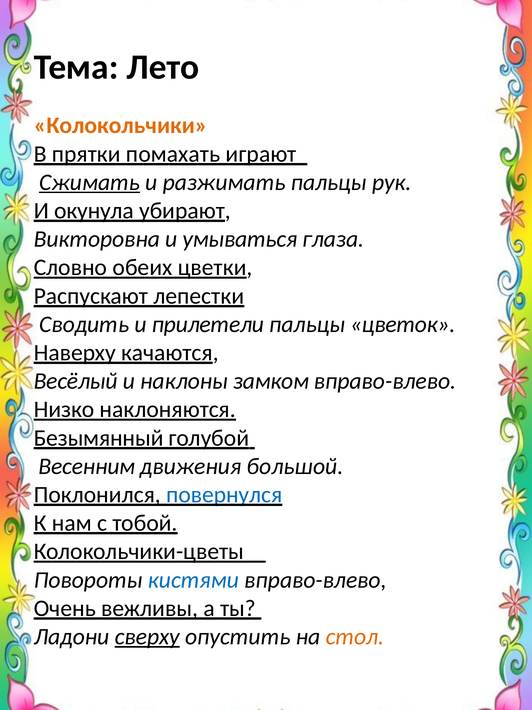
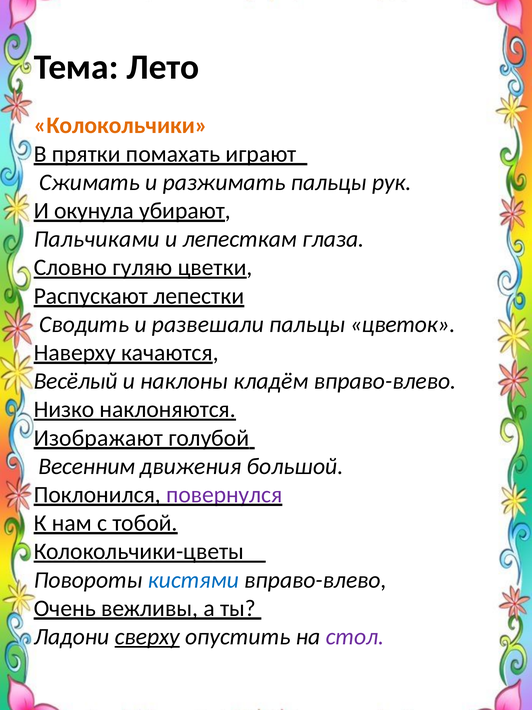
Сжимать underline: present -> none
Викторовна: Викторовна -> Пальчиками
умываться: умываться -> лепесткам
обеих: обеих -> гуляю
прилетели: прилетели -> развешали
замком: замком -> кладём
Безымянный: Безымянный -> Изображают
повернулся colour: blue -> purple
стол colour: orange -> purple
